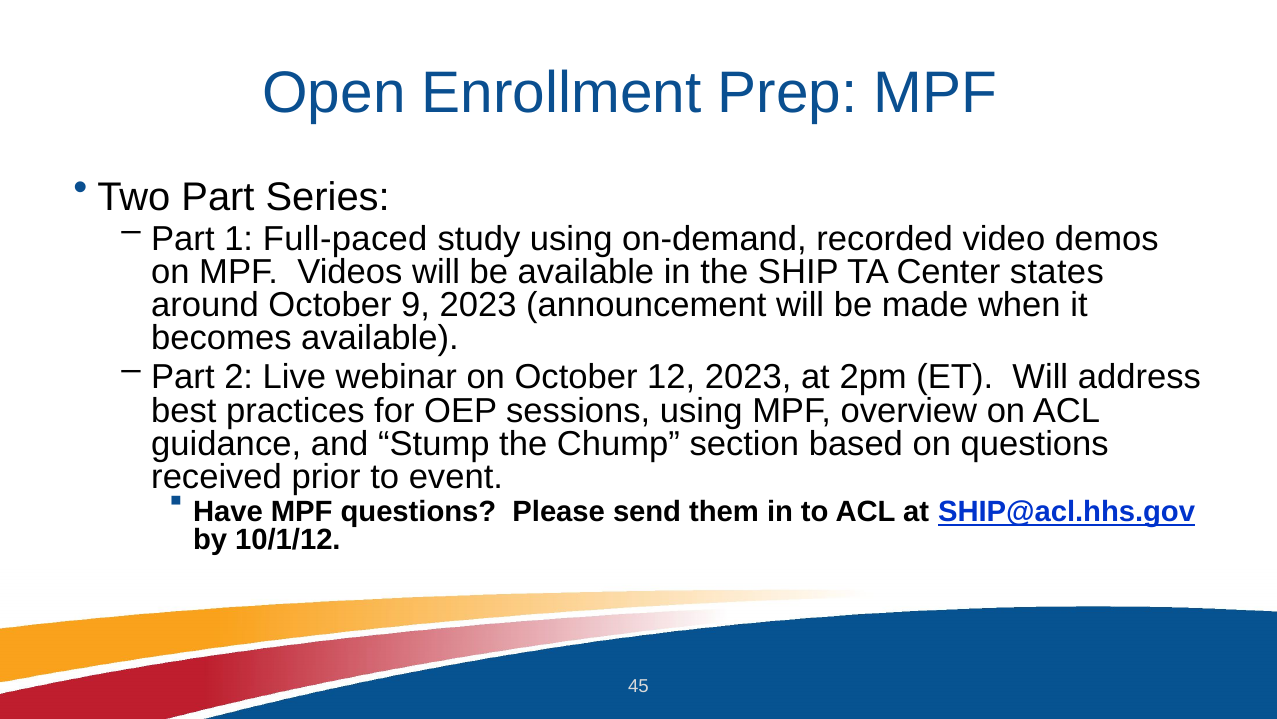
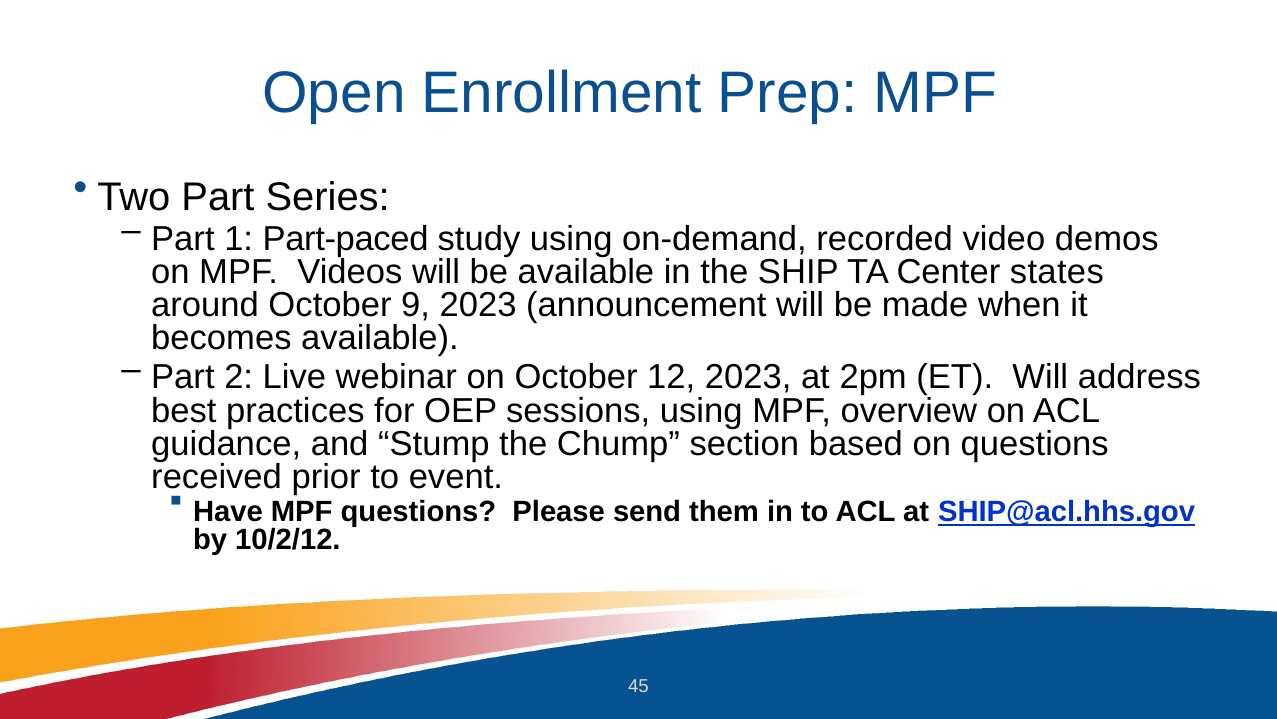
Full-paced: Full-paced -> Part-paced
10/1/12: 10/1/12 -> 10/2/12
